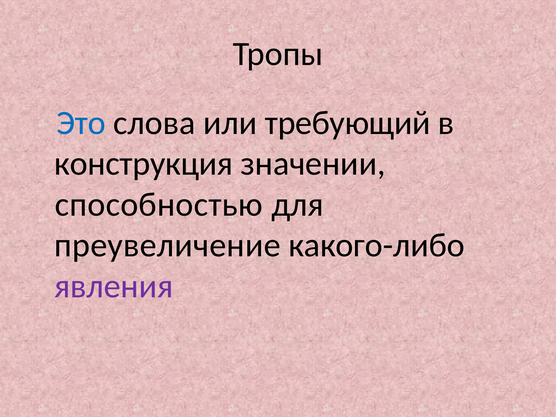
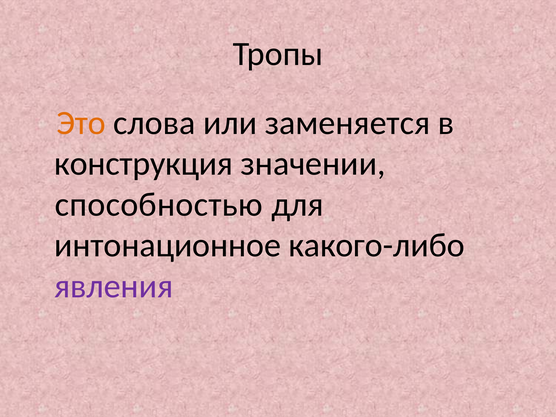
Это colour: blue -> orange
требующий: требующий -> заменяется
преувеличение: преувеличение -> интонационное
